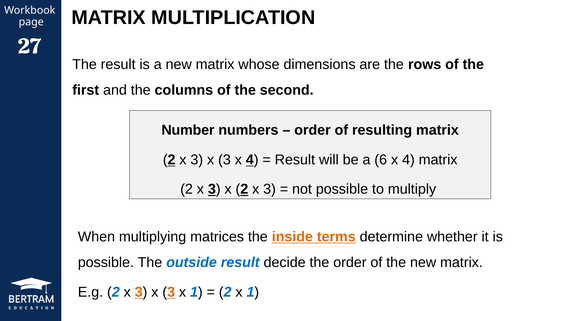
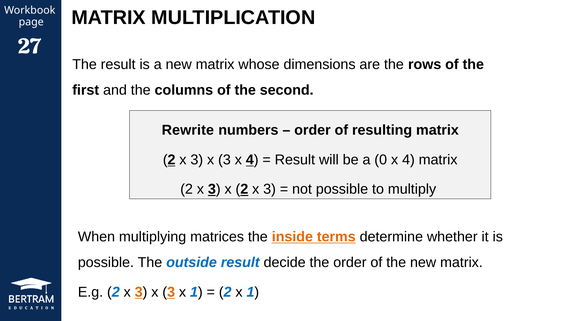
Number: Number -> Rewrite
6: 6 -> 0
